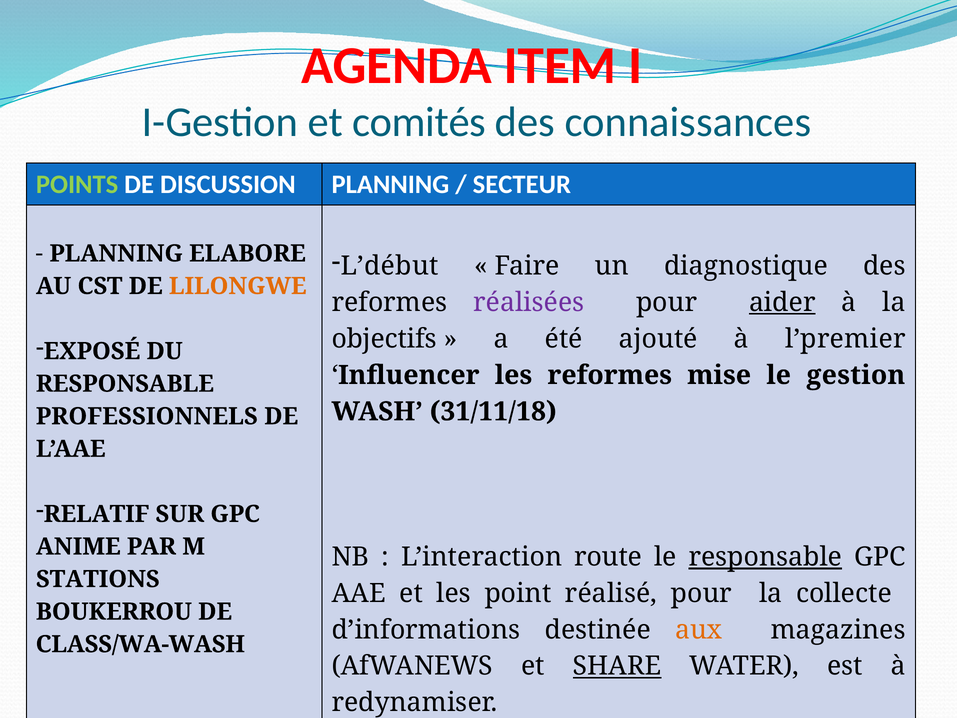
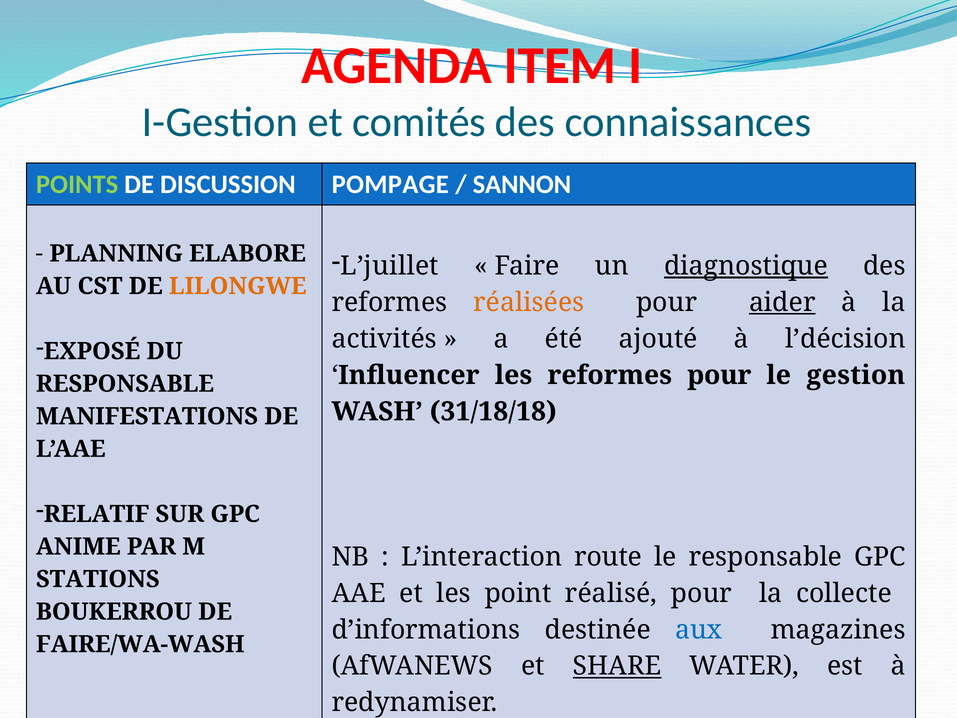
DISCUSSION PLANNING: PLANNING -> POMPAGE
SECTEUR: SECTEUR -> SANNON
L’début: L’début -> L’juillet
diagnostique underline: none -> present
réalisées colour: purple -> orange
objectifs: objectifs -> activités
l’premier: l’premier -> l’décision
reformes mise: mise -> pour
31/11/18: 31/11/18 -> 31/18/18
PROFESSIONNELS: PROFESSIONNELS -> MANIFESTATIONS
responsable at (765, 557) underline: present -> none
aux colour: orange -> blue
CLASS/WA-WASH: CLASS/WA-WASH -> FAIRE/WA-WASH
